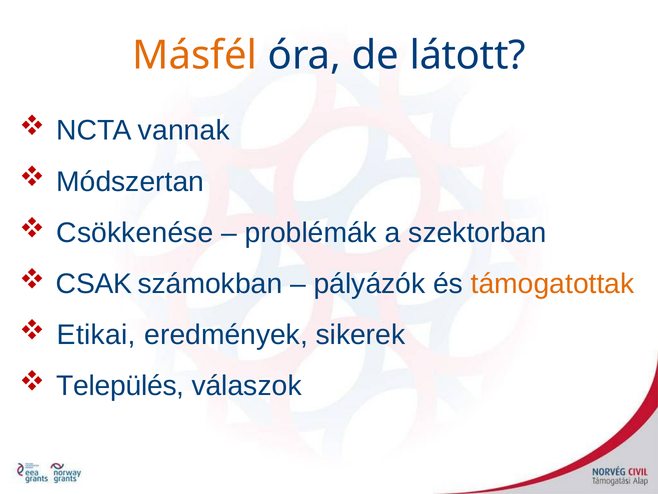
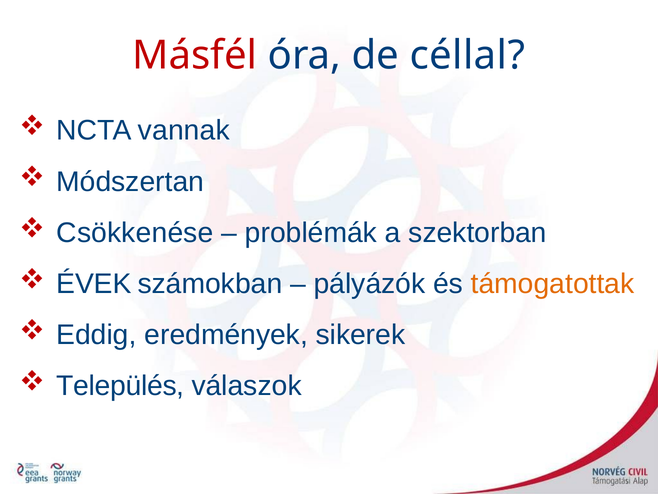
Másfél colour: orange -> red
látott: látott -> céllal
CSAK: CSAK -> ÉVEK
Etikai: Etikai -> Eddig
